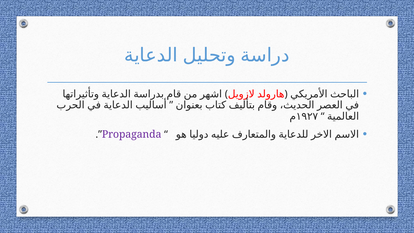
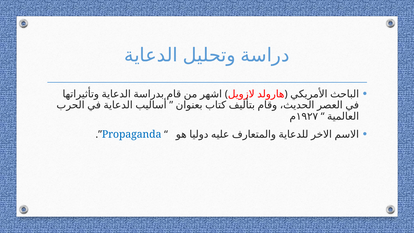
Propaganda colour: purple -> blue
